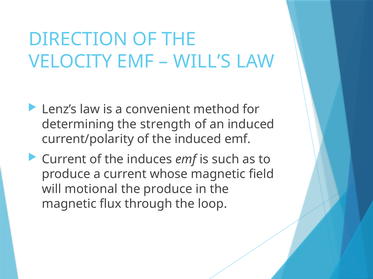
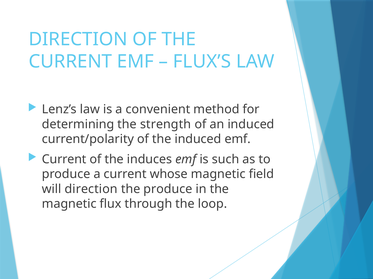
VELOCITY at (70, 62): VELOCITY -> CURRENT
WILL’S: WILL’S -> FLUX’S
will motional: motional -> direction
